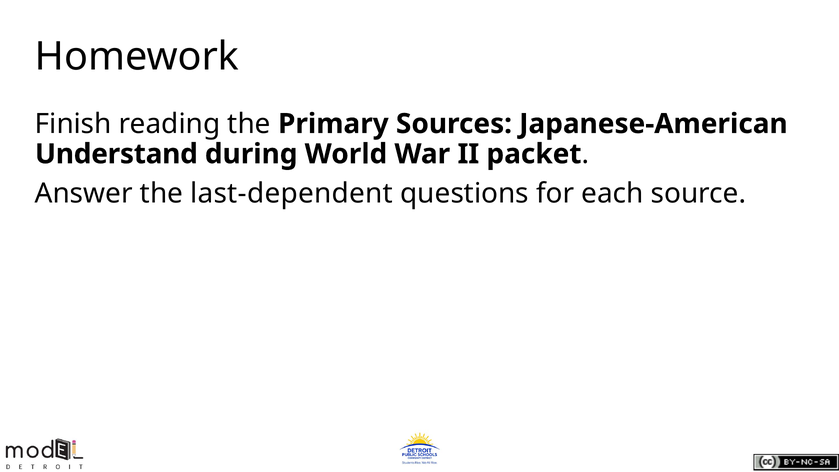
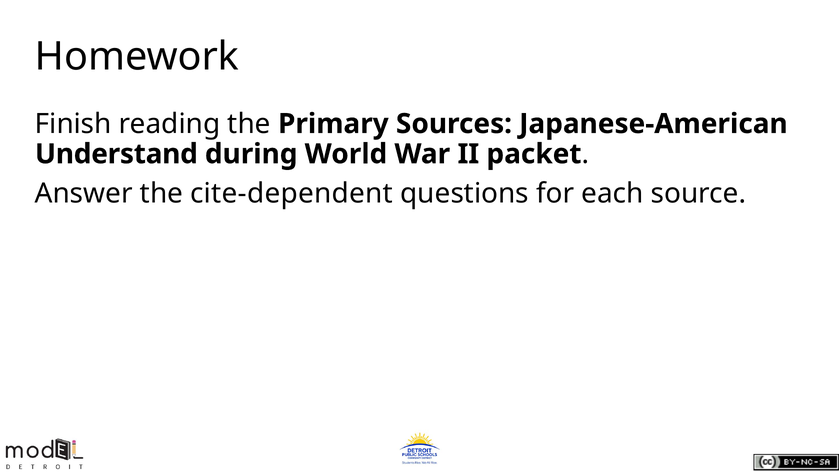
last-dependent: last-dependent -> cite-dependent
